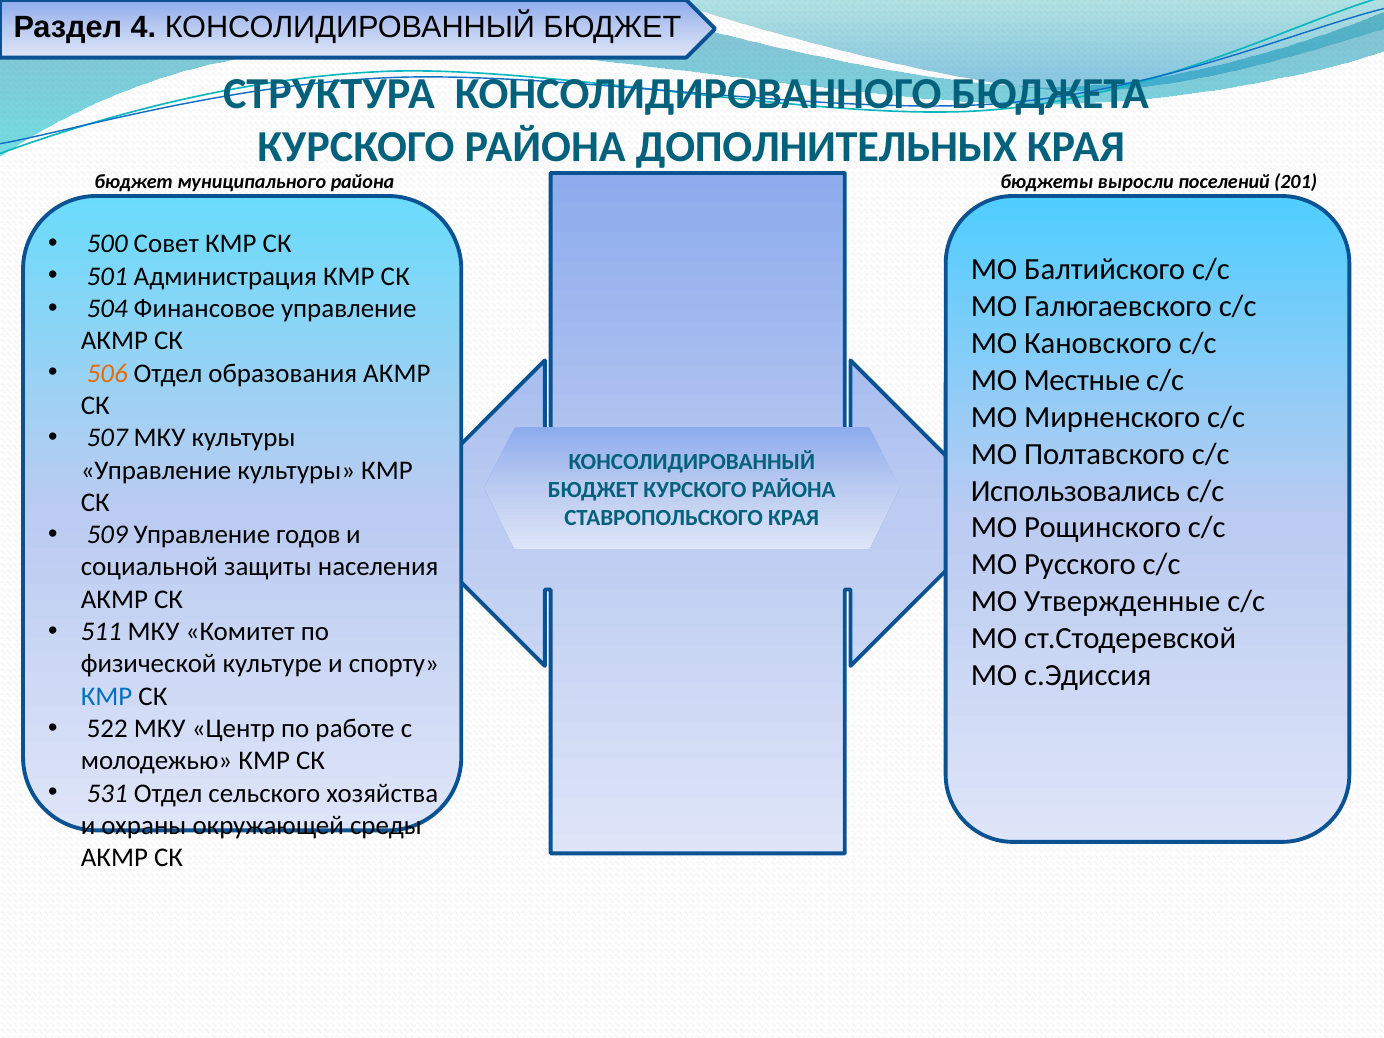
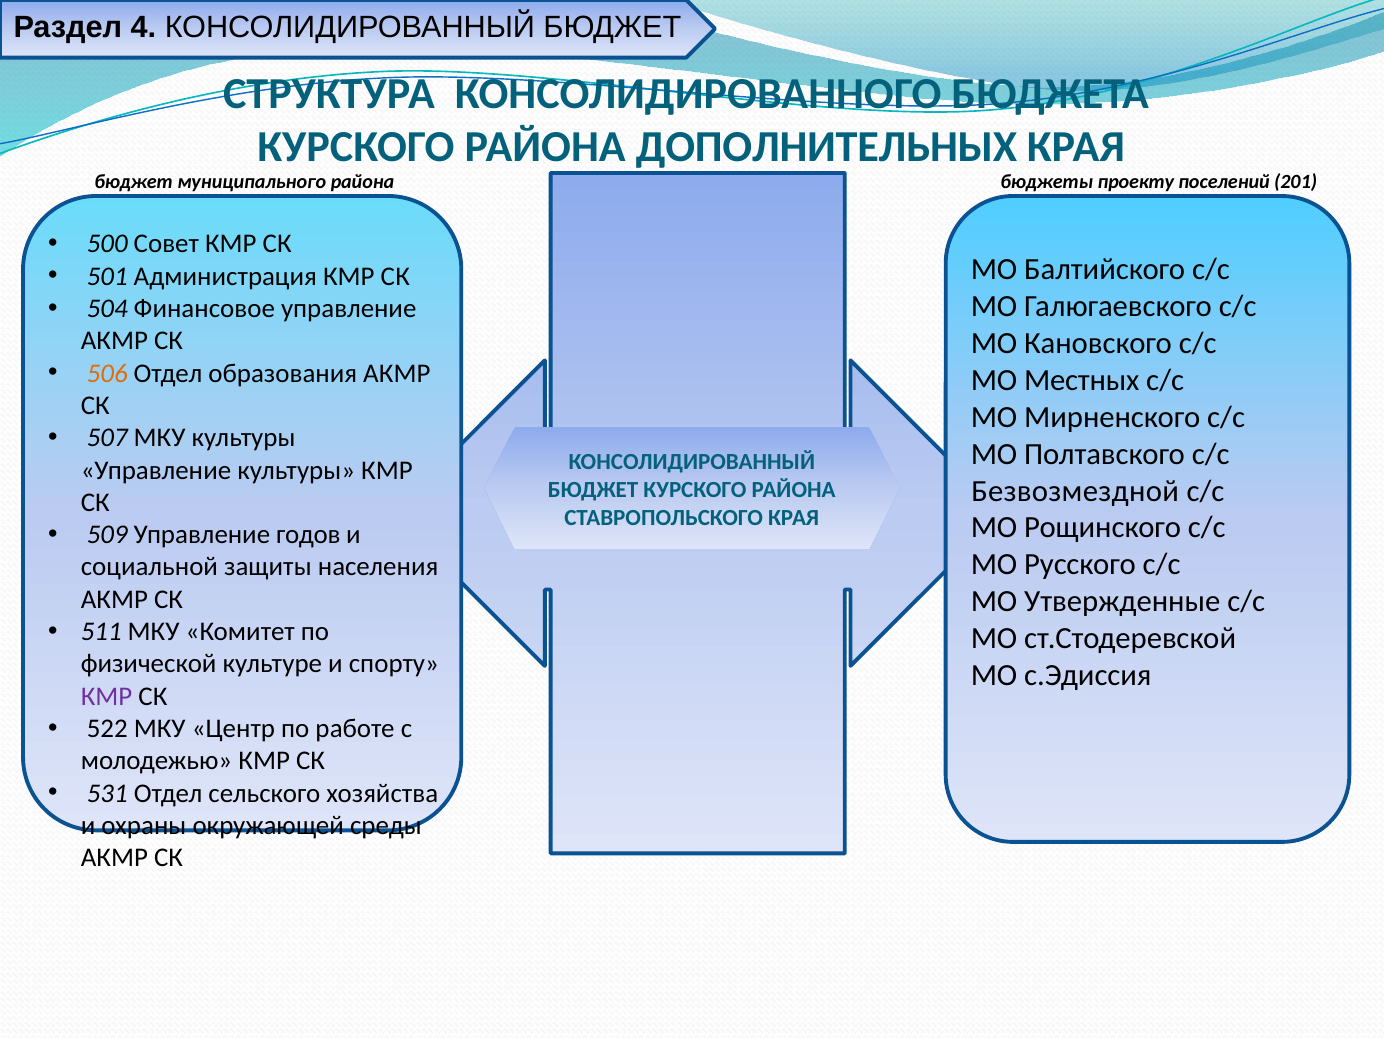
выросли: выросли -> проекту
Местные: Местные -> Местных
Использовались: Использовались -> Безвозмездной
КМР at (107, 696) colour: blue -> purple
